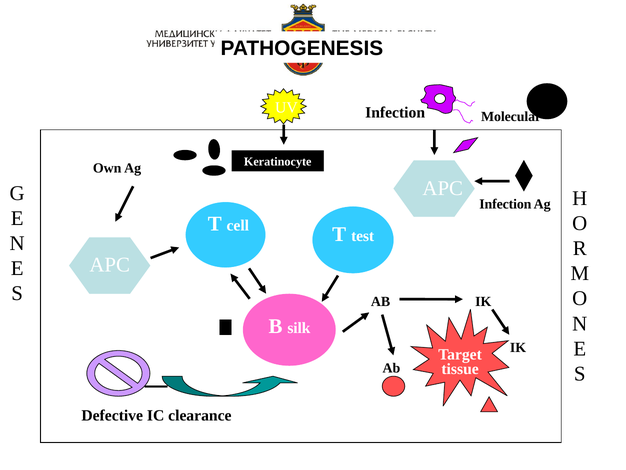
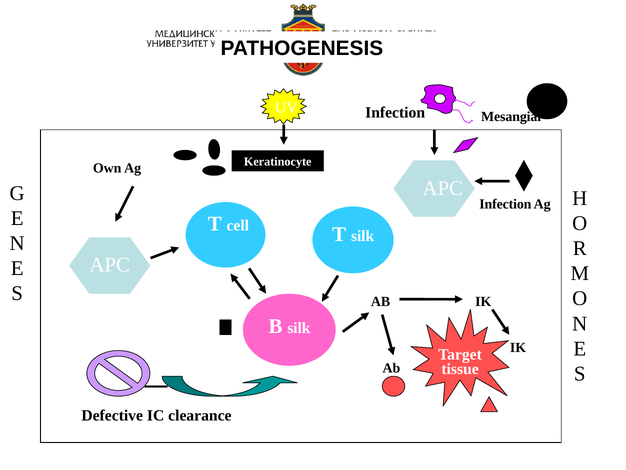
Molecular: Molecular -> Mesangial
T test: test -> silk
